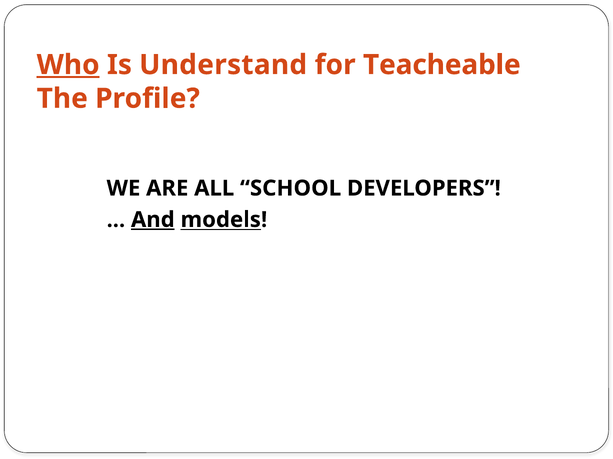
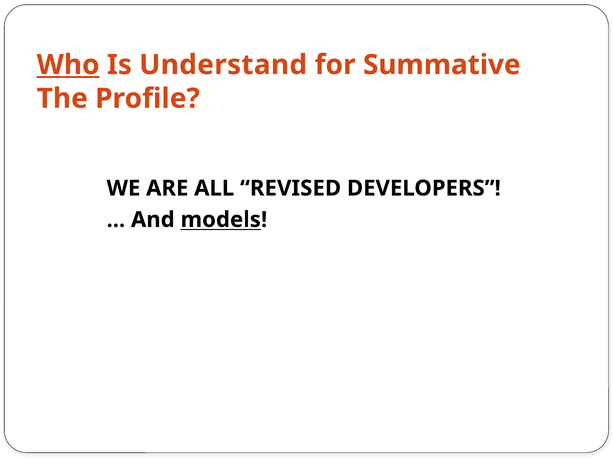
Teacheable: Teacheable -> Summative
SCHOOL: SCHOOL -> REVISED
And underline: present -> none
